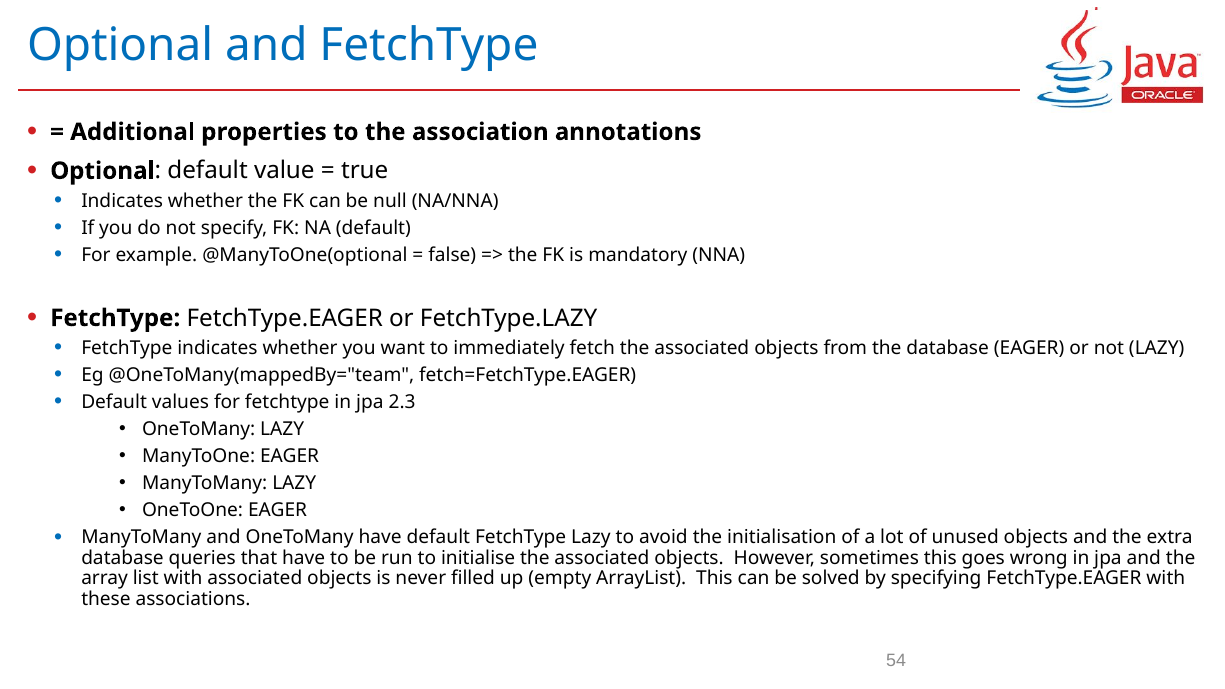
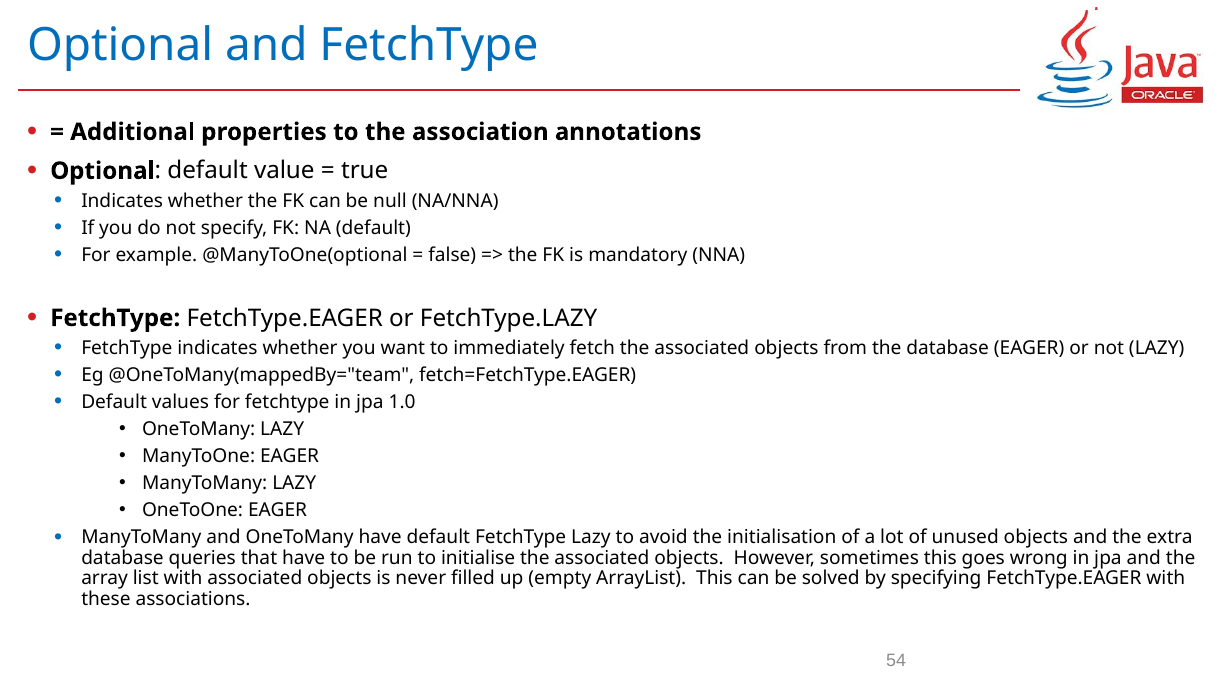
2.3: 2.3 -> 1.0
